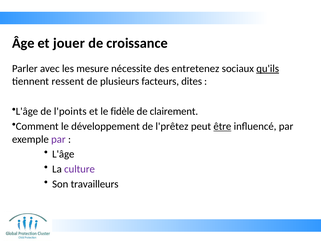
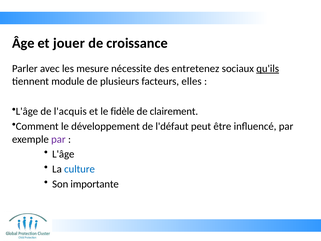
ressent: ressent -> module
dites: dites -> elles
l'points: l'points -> l'acquis
l'prêtez: l'prêtez -> l'défaut
être underline: present -> none
culture colour: purple -> blue
travailleurs: travailleurs -> importante
